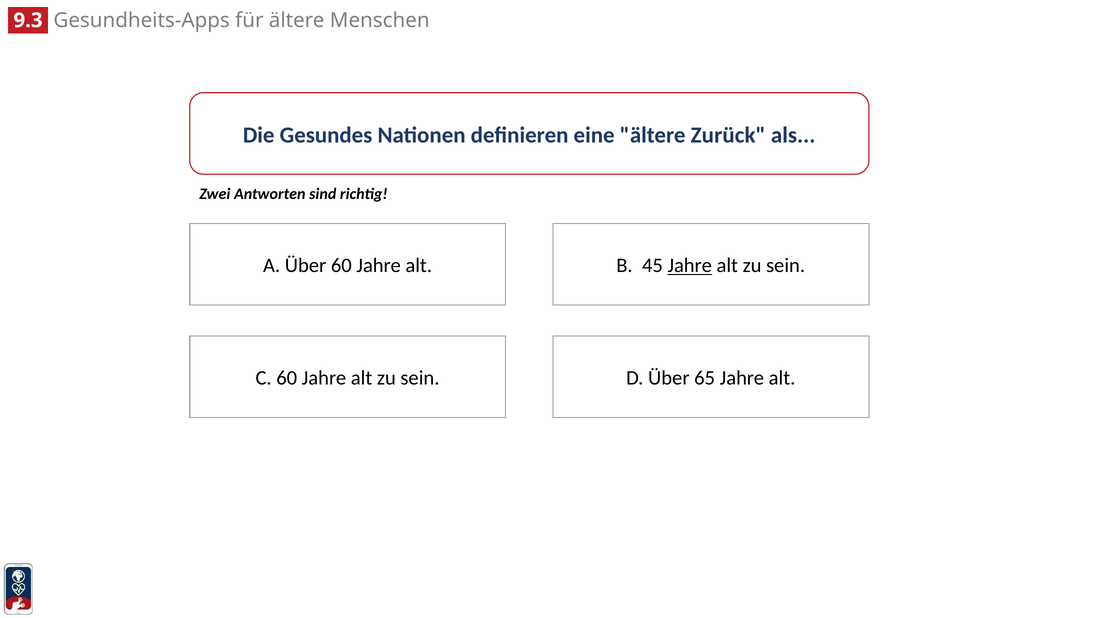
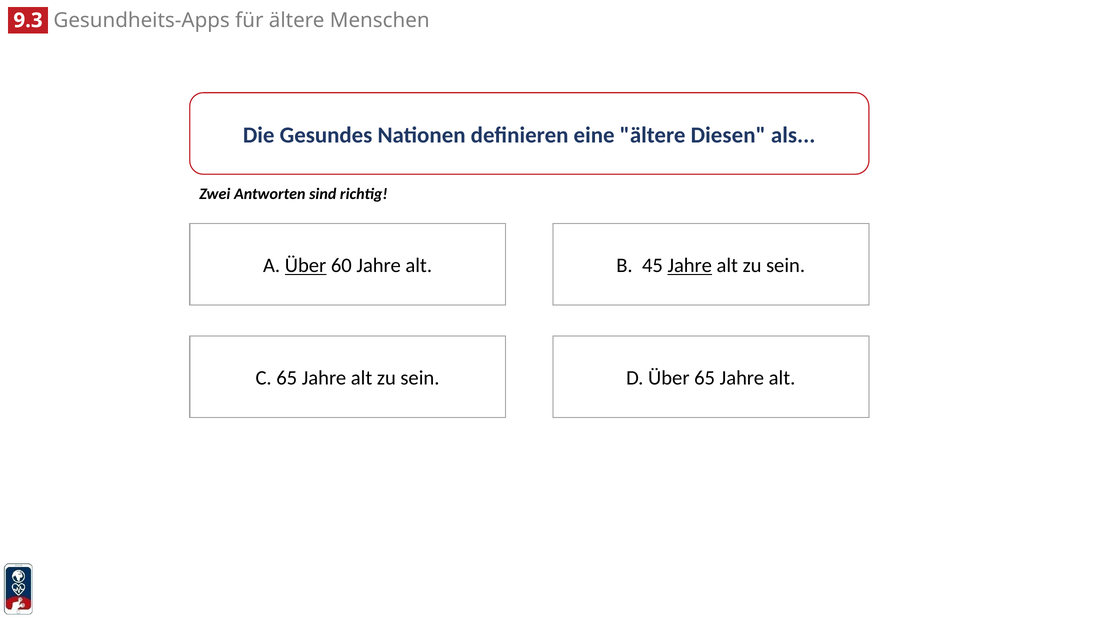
Zurück: Zurück -> Diesen
Über at (306, 266) underline: none -> present
C 60: 60 -> 65
